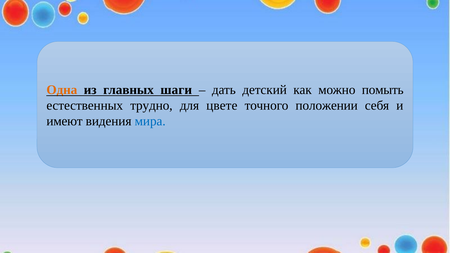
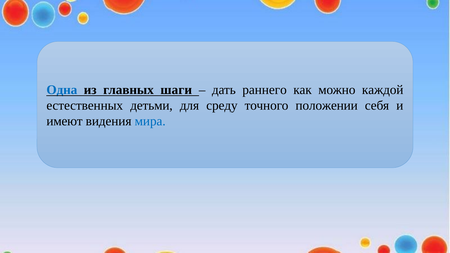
Одна colour: orange -> blue
детский: детский -> раннего
помыть: помыть -> каждой
трудно: трудно -> детьми
цвете: цвете -> среду
